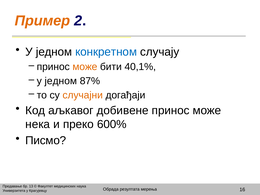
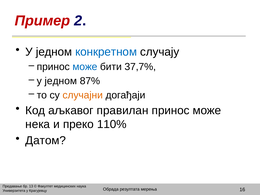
Пример colour: orange -> red
може at (85, 67) colour: orange -> blue
40,1%: 40,1% -> 37,7%
добивене: добивене -> правилан
600%: 600% -> 110%
Писмо: Писмо -> Датом
